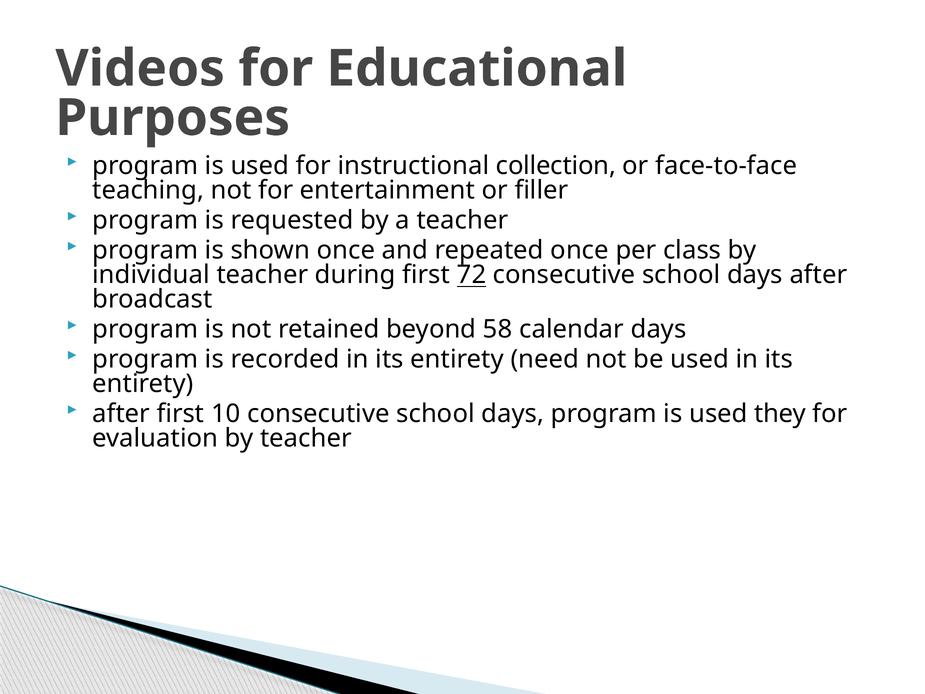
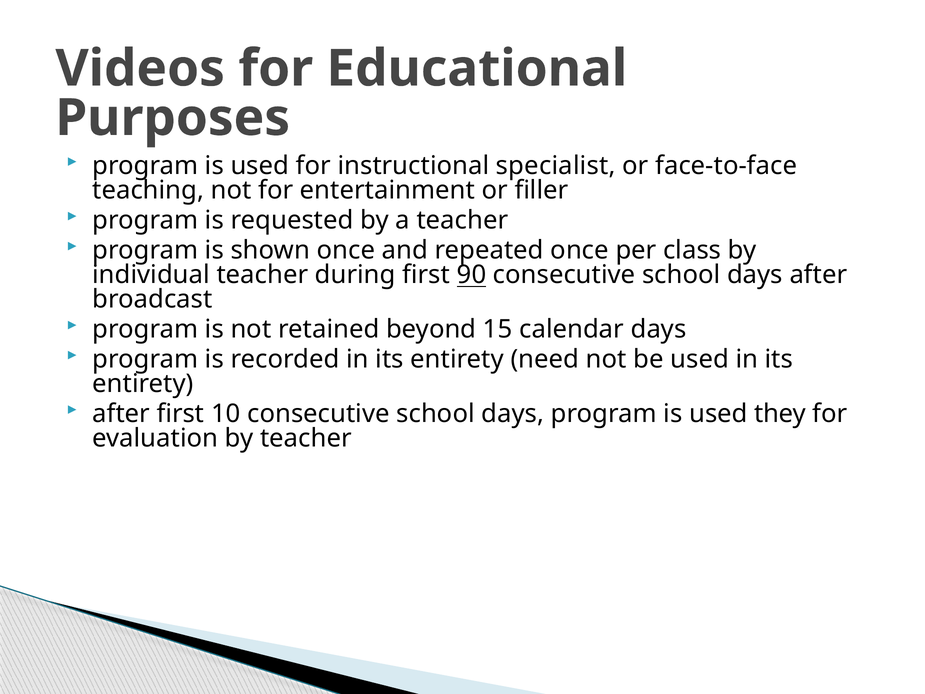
collection: collection -> specialist
72: 72 -> 90
58: 58 -> 15
